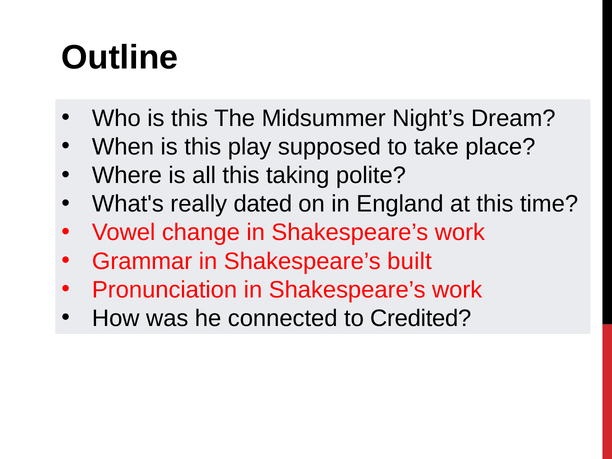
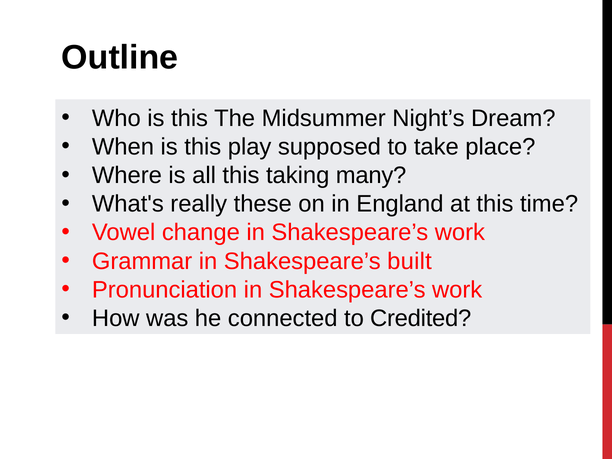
polite: polite -> many
dated: dated -> these
